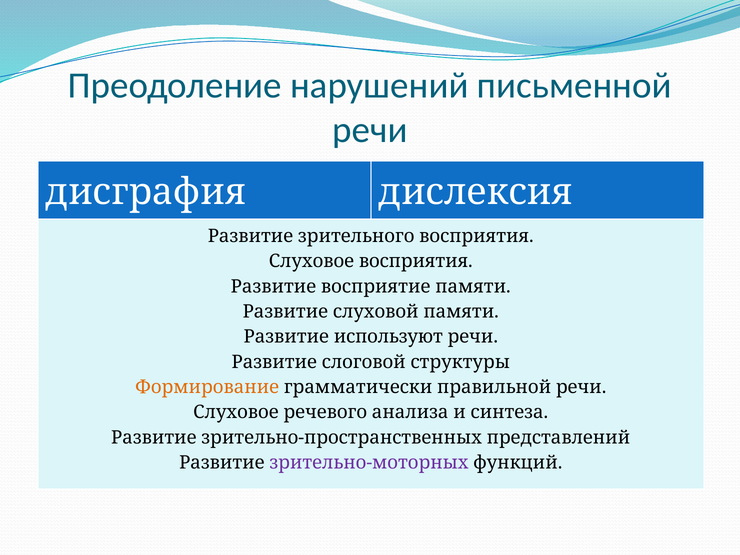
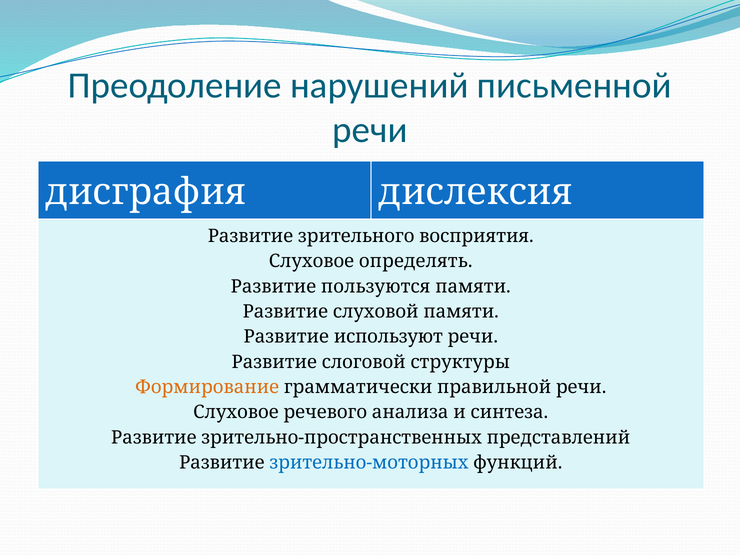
Слуховое восприятия: восприятия -> определять
восприятие: восприятие -> пользуются
зрительно-моторных colour: purple -> blue
